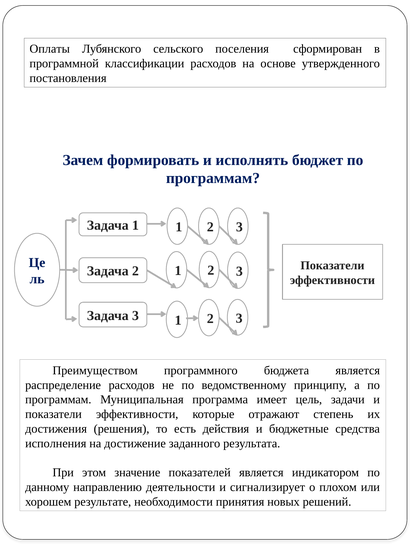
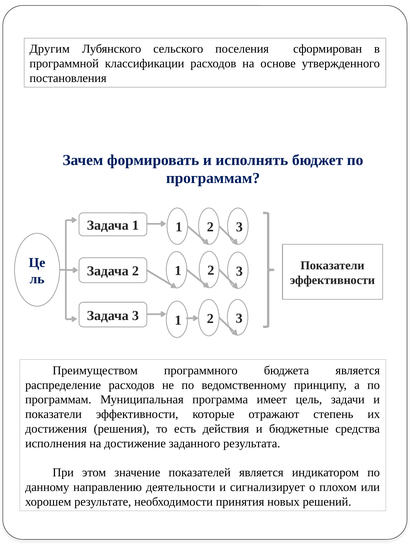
Оплаты: Оплаты -> Другим
